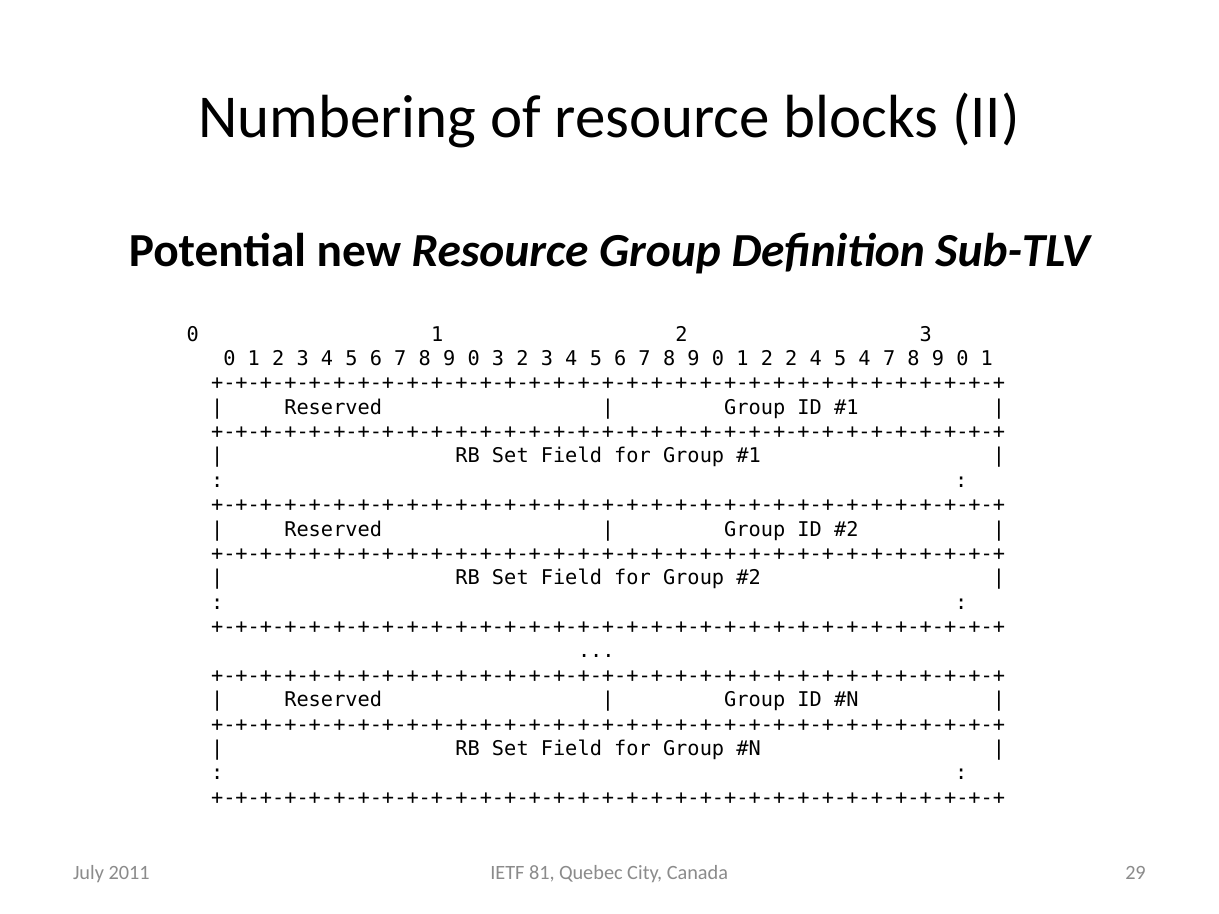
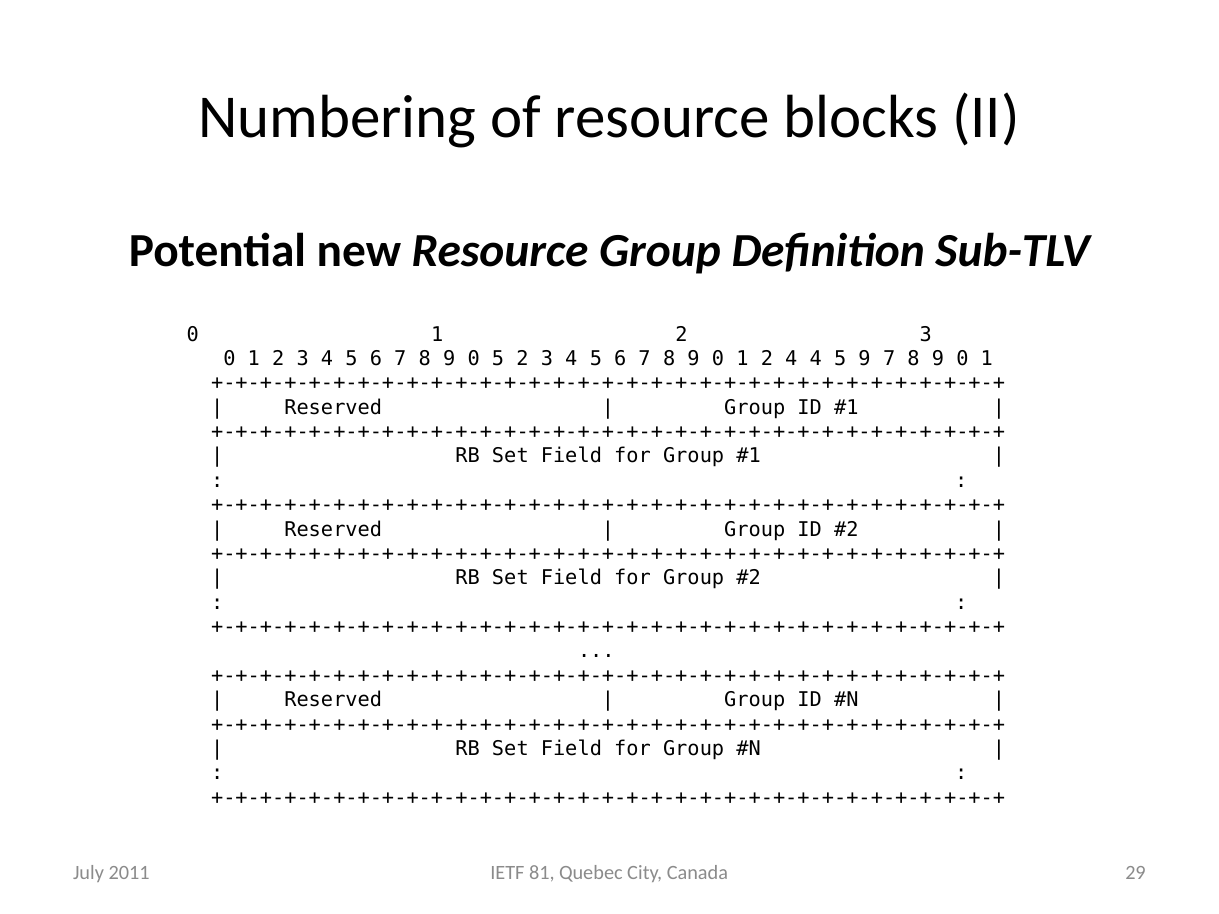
0 3: 3 -> 5
2 2: 2 -> 4
5 4: 4 -> 9
